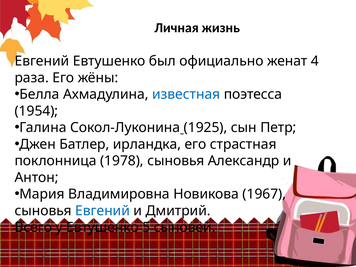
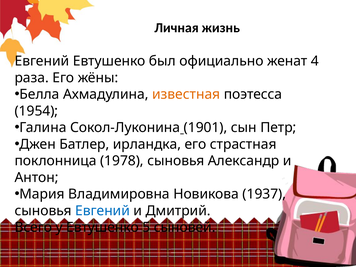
известная colour: blue -> orange
1925: 1925 -> 1901
1967: 1967 -> 1937
